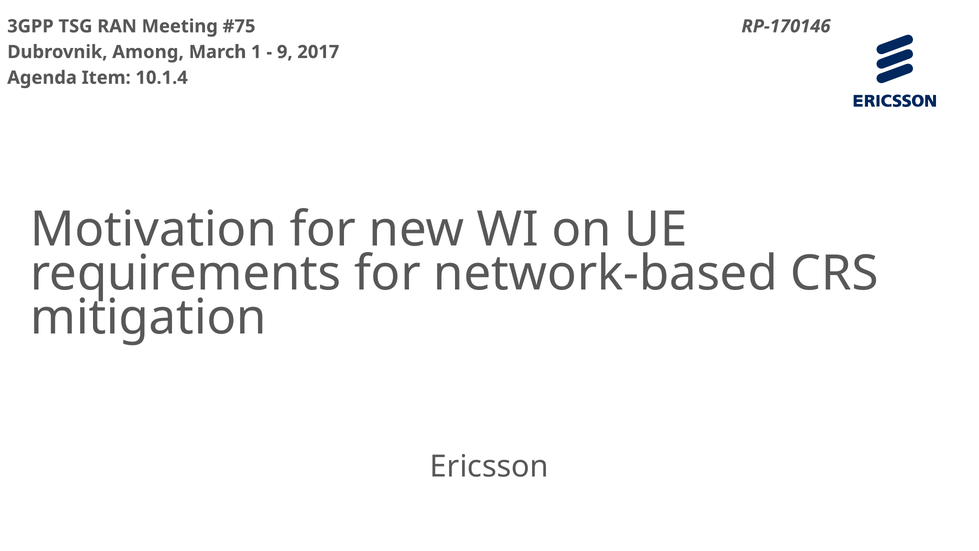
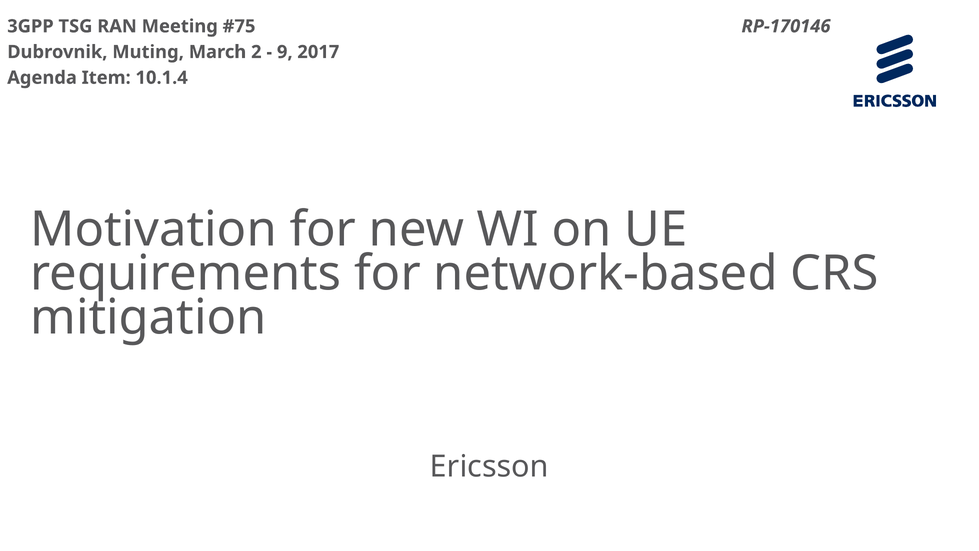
Among: Among -> Muting
1: 1 -> 2
